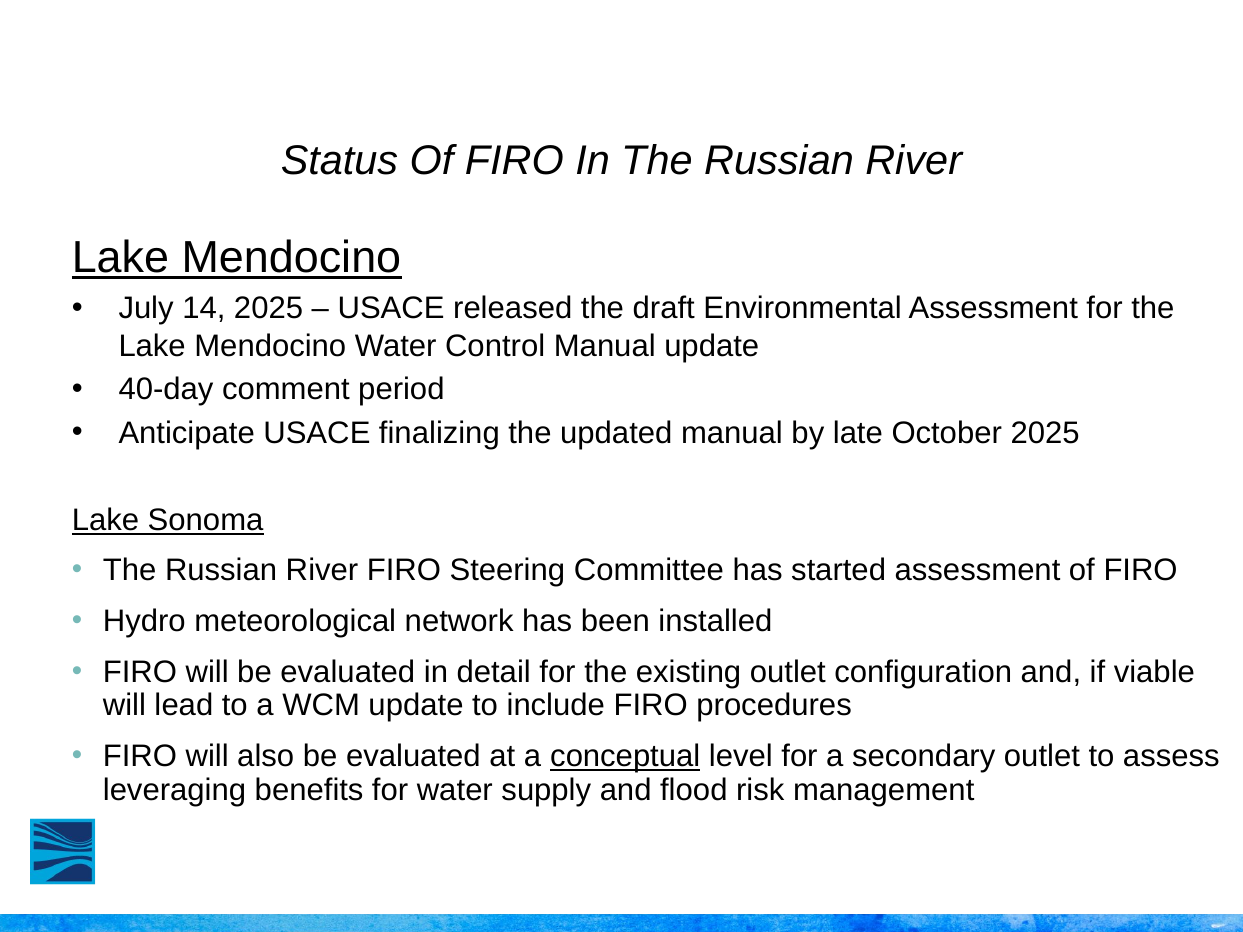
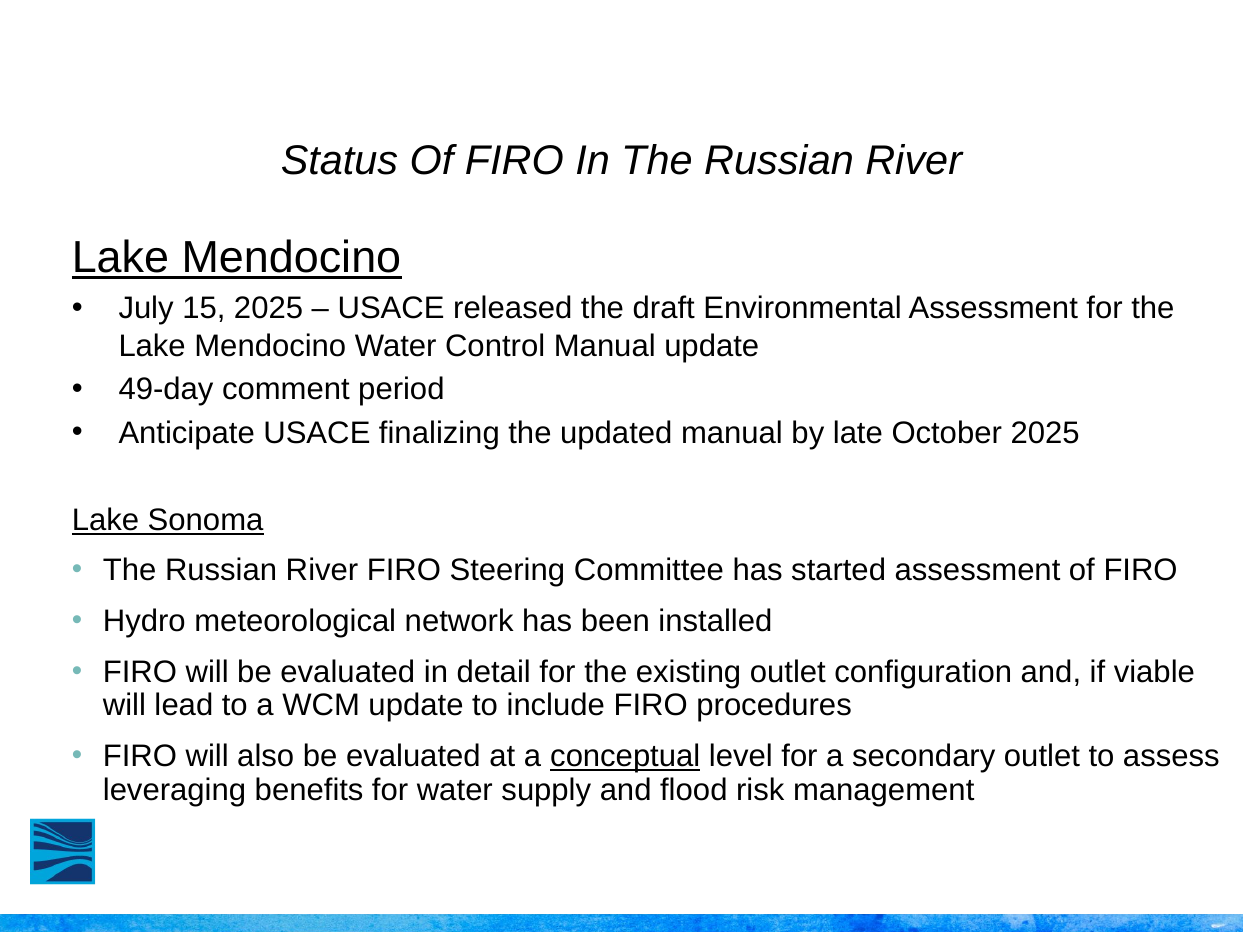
14: 14 -> 15
40-day: 40-day -> 49-day
